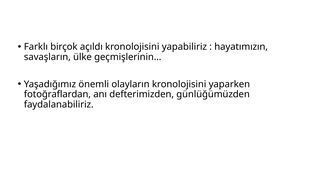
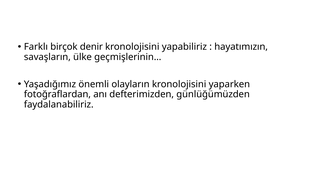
açıldı: açıldı -> denir
